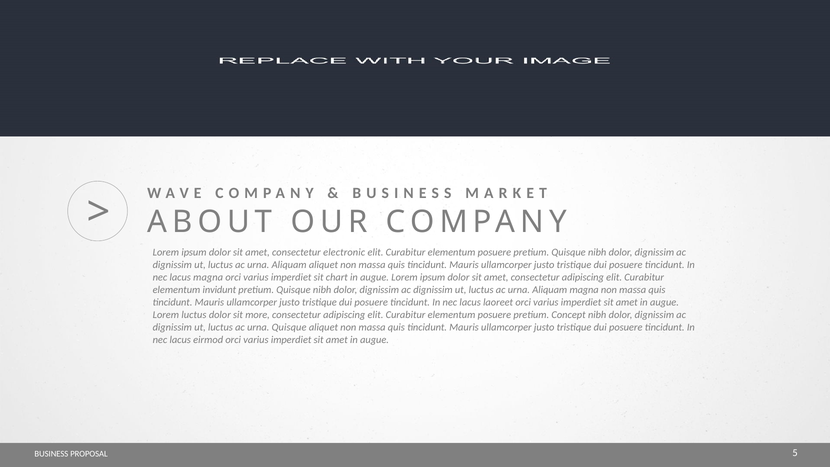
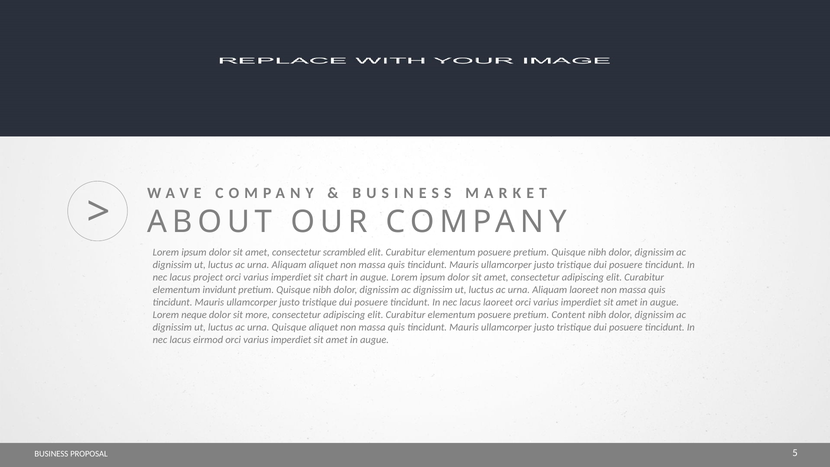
electronic: electronic -> scrambled
lacus magna: magna -> project
Aliquam magna: magna -> laoreet
Lorem luctus: luctus -> neque
Concept: Concept -> Content
